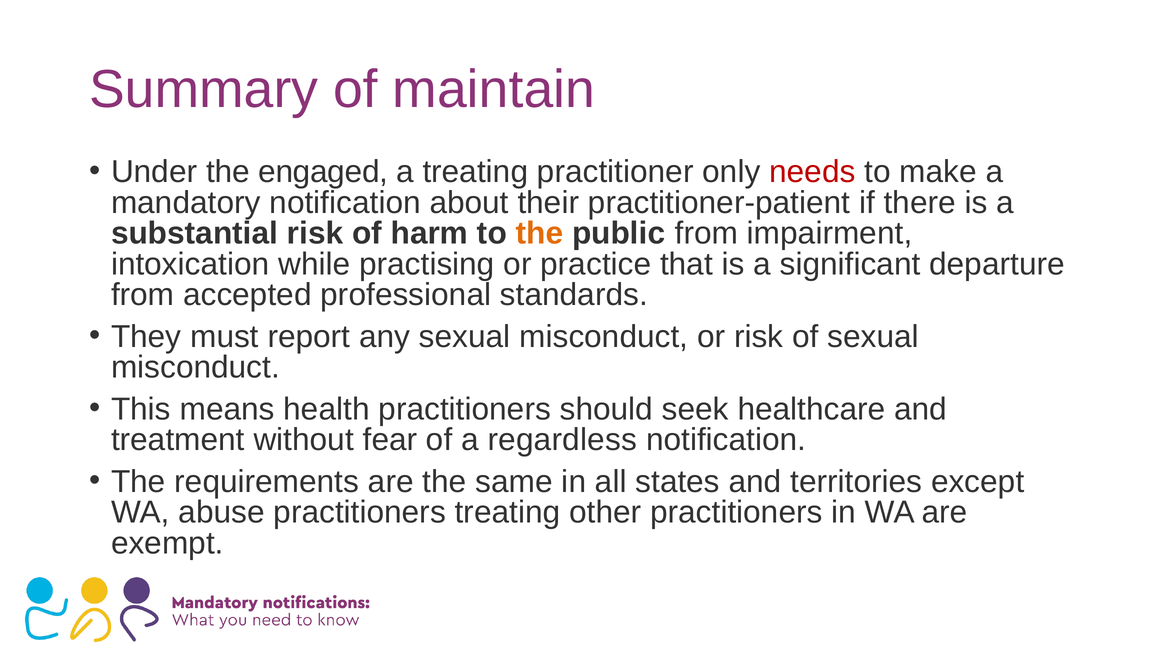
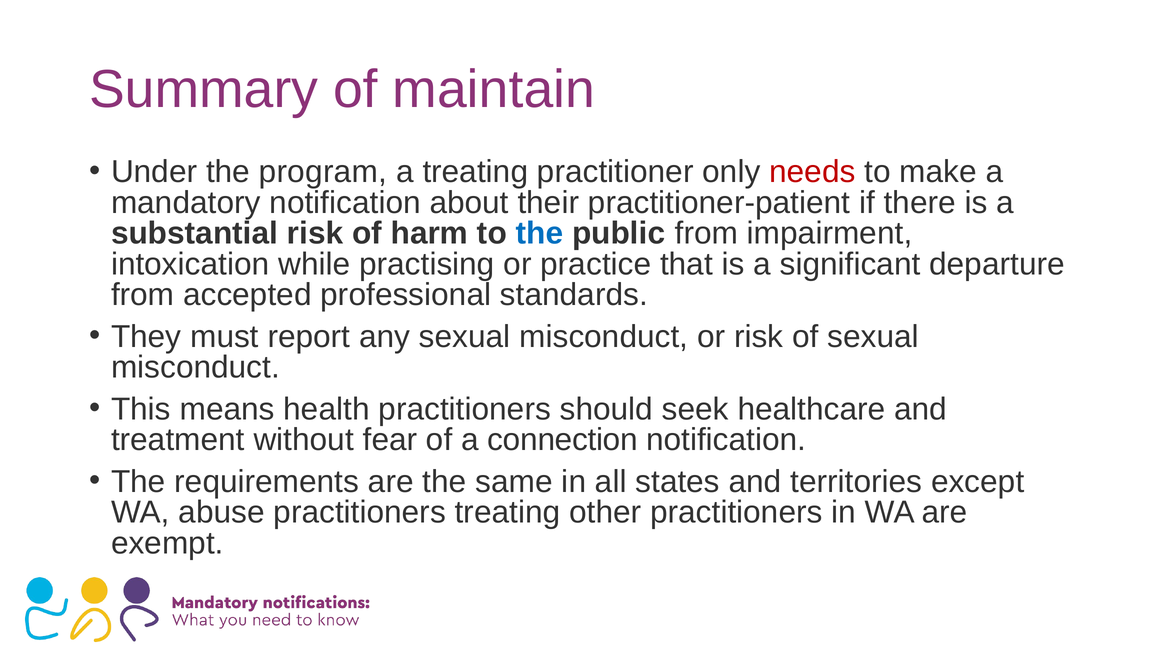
engaged: engaged -> program
the at (539, 233) colour: orange -> blue
regardless: regardless -> connection
